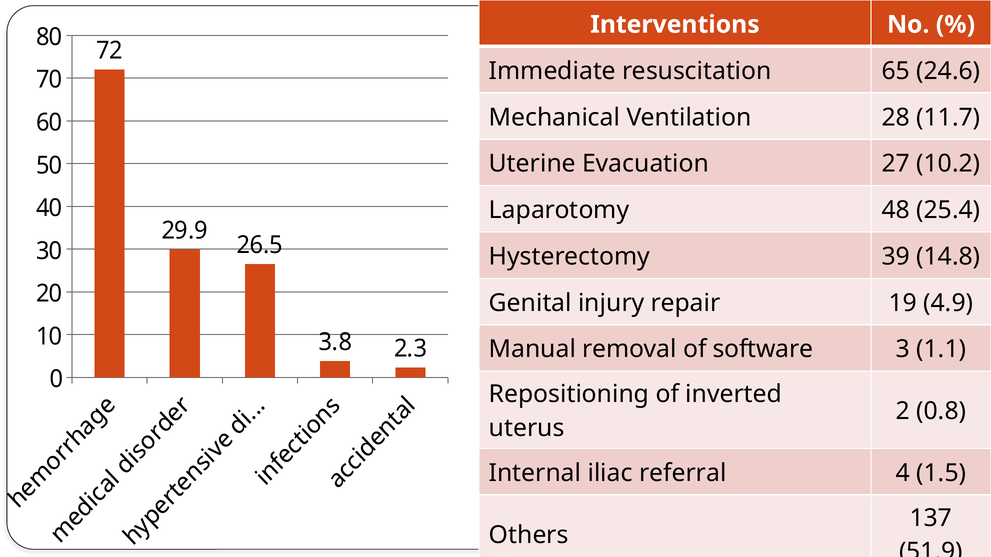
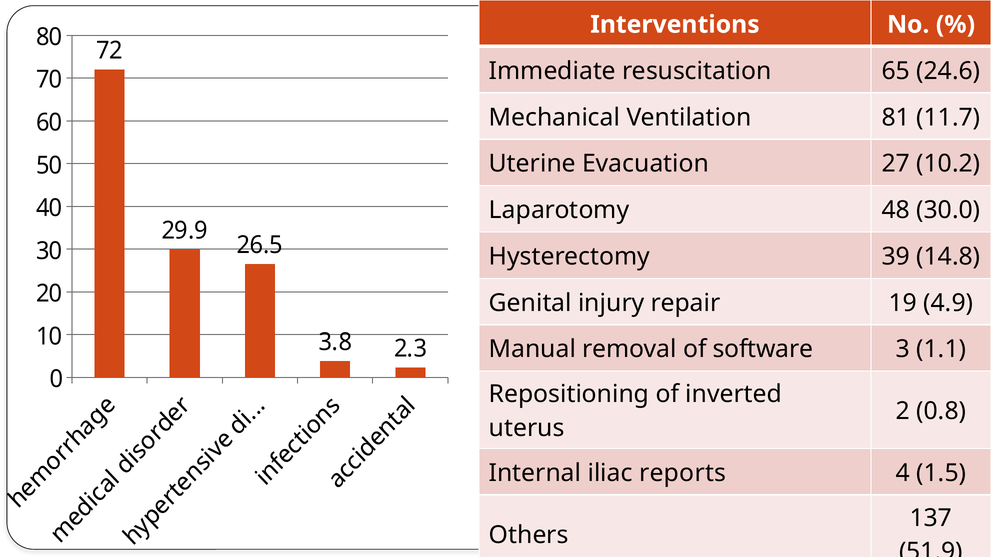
28: 28 -> 81
25.4: 25.4 -> 30.0
referral: referral -> reports
